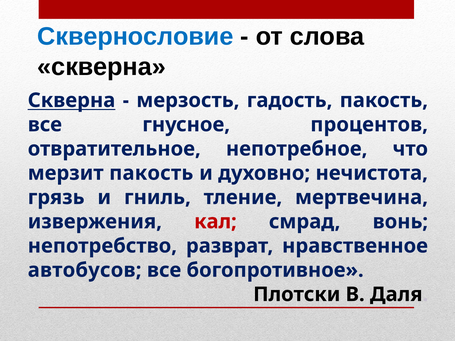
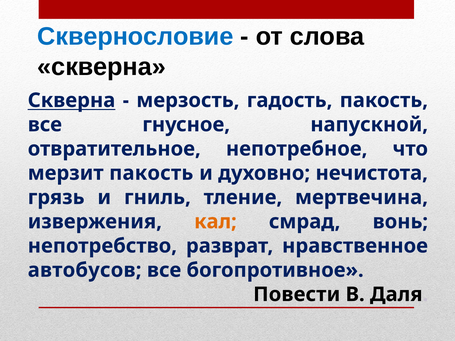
процентов: процентов -> напускной
кал colour: red -> orange
Плотски: Плотски -> Повести
